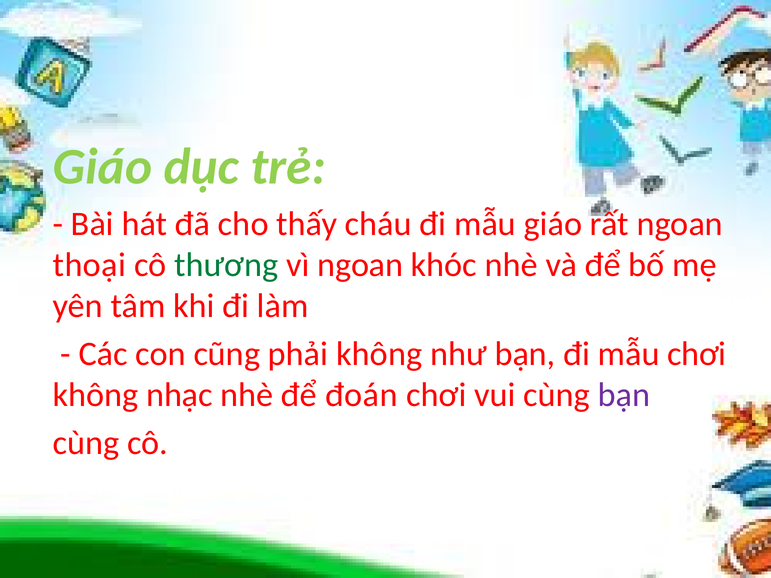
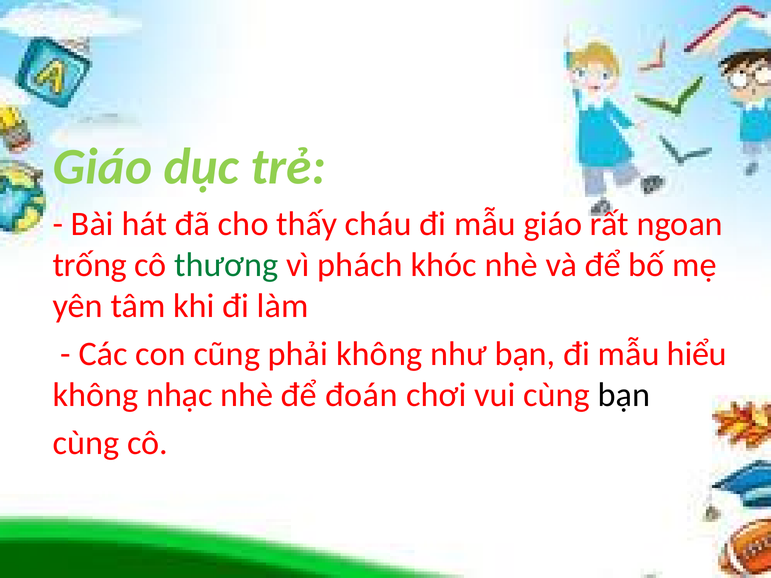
thoại: thoại -> trống
vì ngoan: ngoan -> phách
mẫu chơi: chơi -> hiểu
bạn at (624, 395) colour: purple -> black
